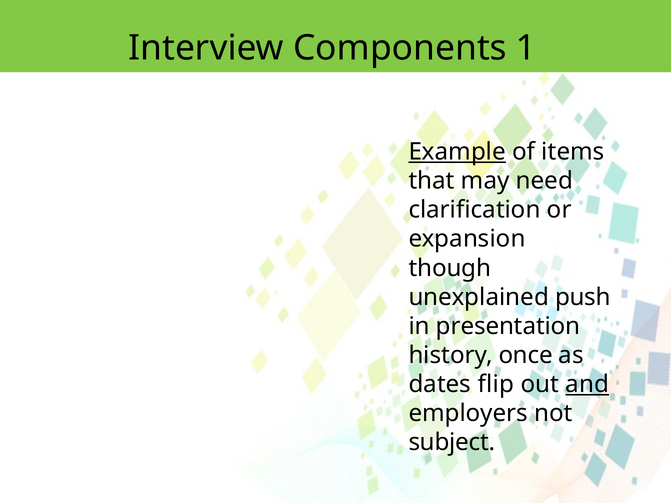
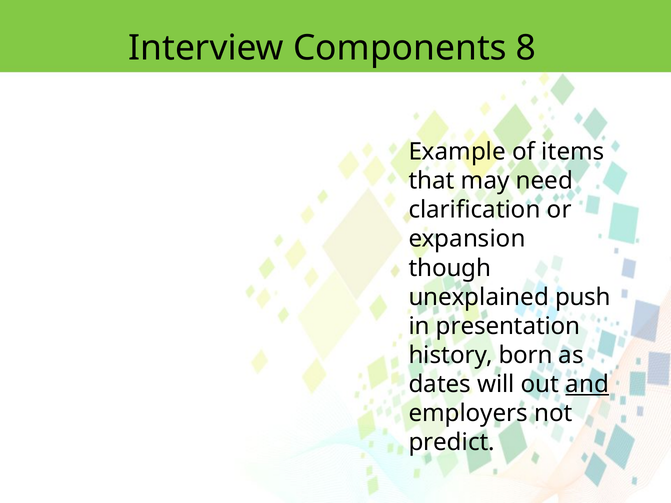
1: 1 -> 8
Example underline: present -> none
once: once -> born
flip: flip -> will
subject: subject -> predict
